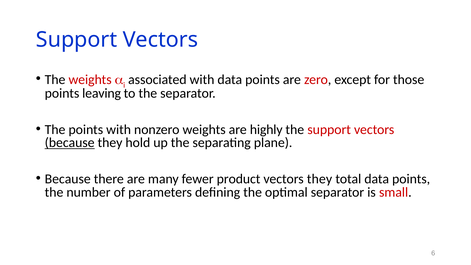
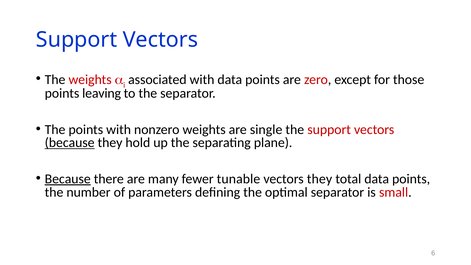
highly: highly -> single
Because at (68, 179) underline: none -> present
product: product -> tunable
